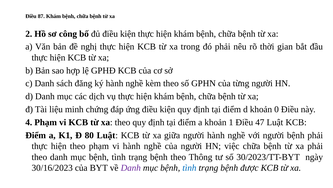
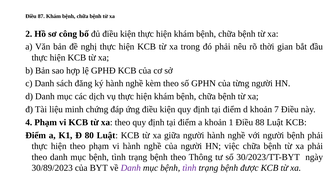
0: 0 -> 7
47: 47 -> 88
30/16/2023: 30/16/2023 -> 30/89/2023
tình at (189, 167) colour: blue -> purple
